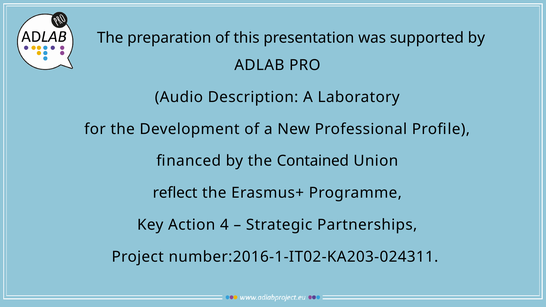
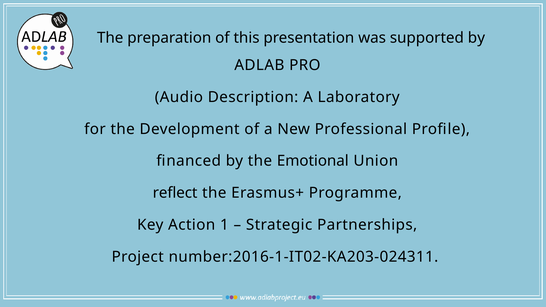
Contained: Contained -> Emotional
4: 4 -> 1
